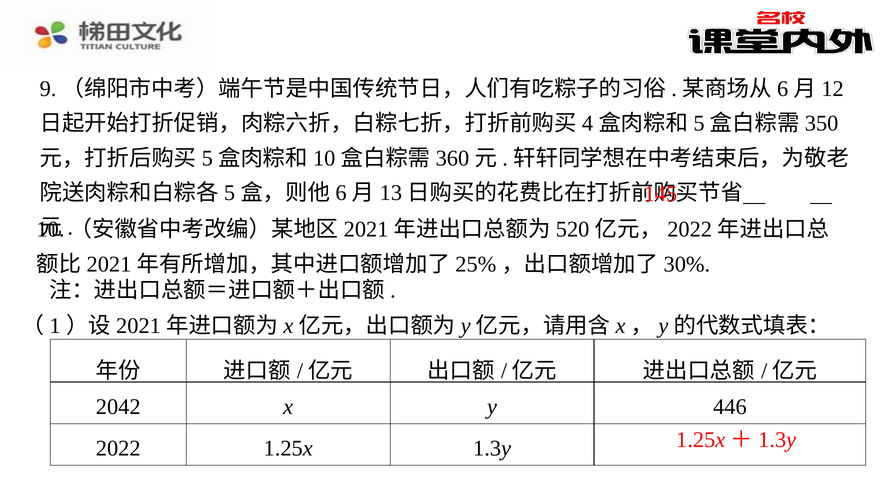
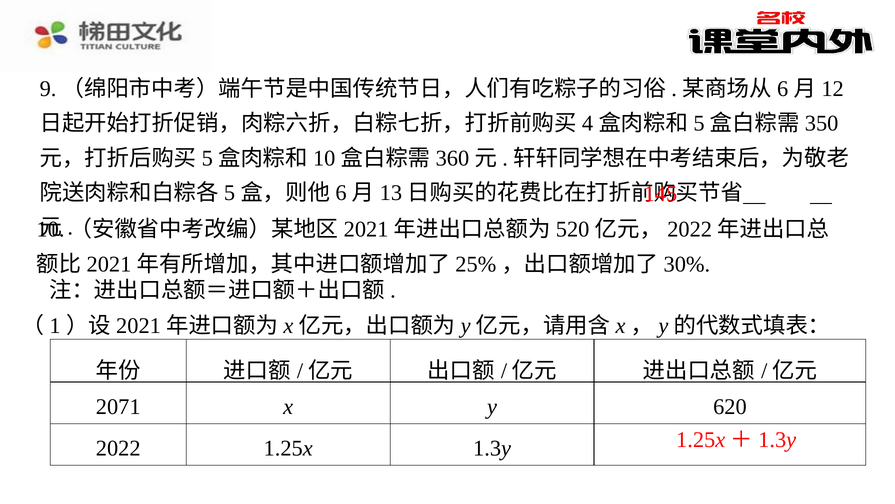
2042: 2042 -> 2071
446: 446 -> 620
